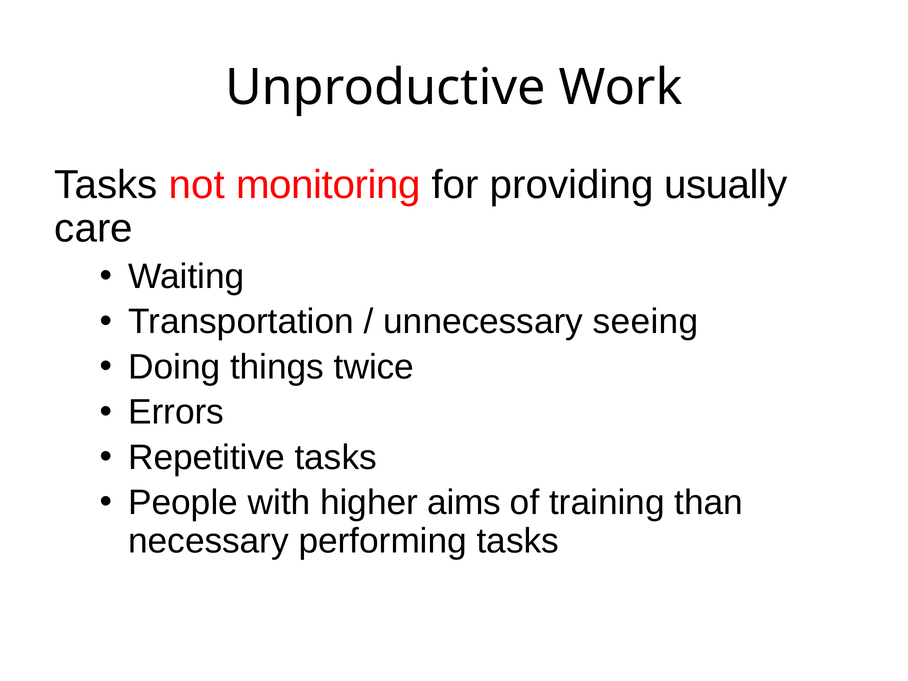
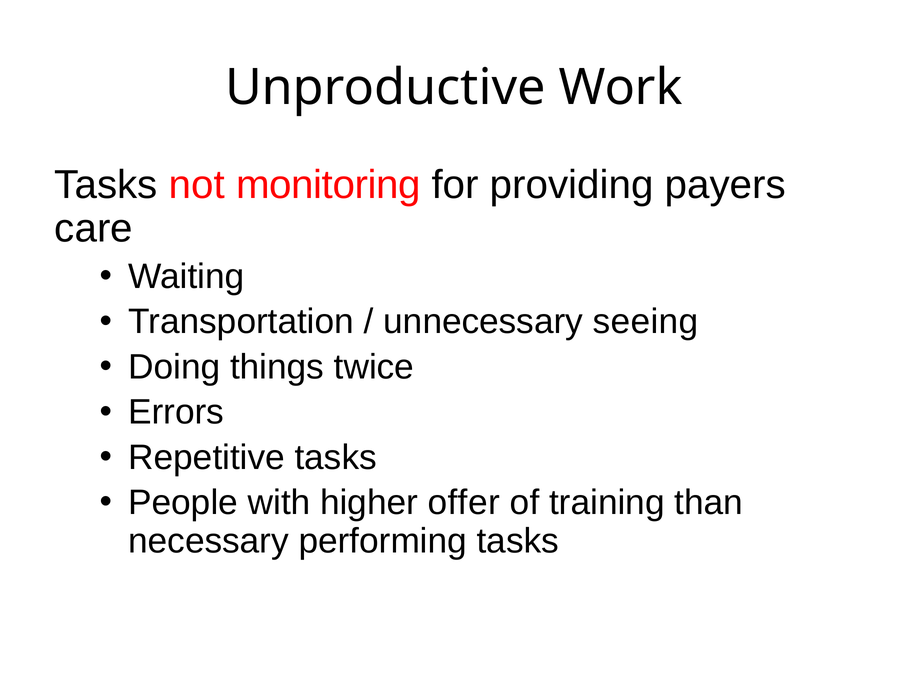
usually: usually -> payers
aims: aims -> offer
